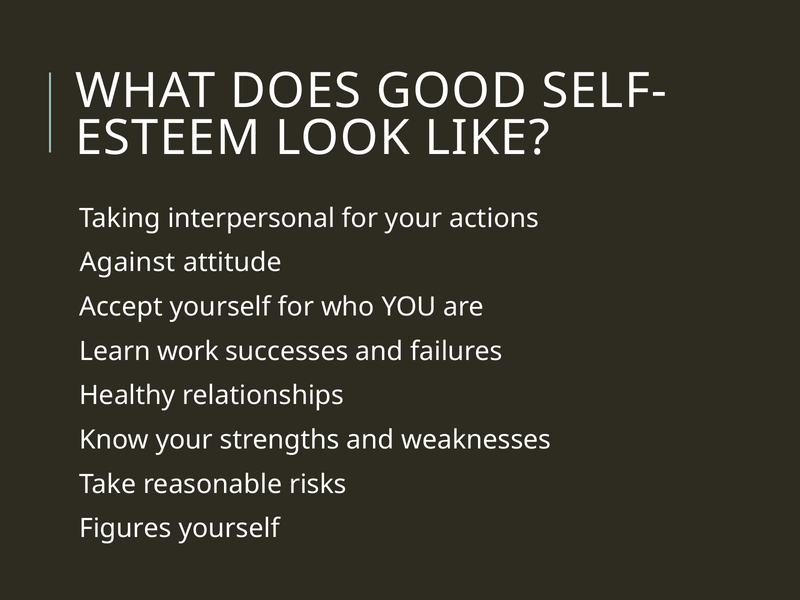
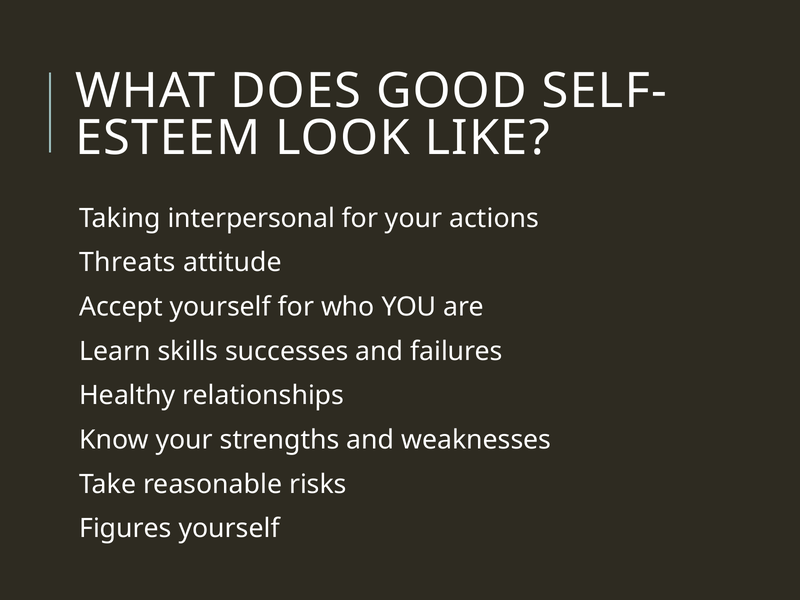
Against: Against -> Threats
work: work -> skills
